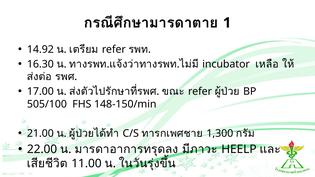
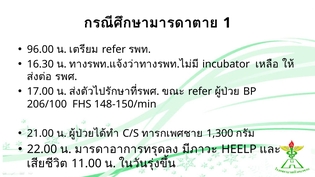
14.92: 14.92 -> 96.00
505/100: 505/100 -> 206/100
